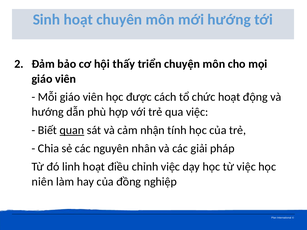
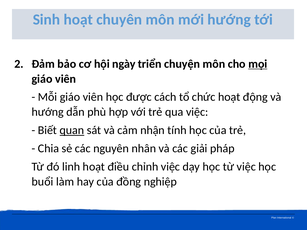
thấy: thấy -> ngày
mọi underline: none -> present
niên: niên -> buổi
